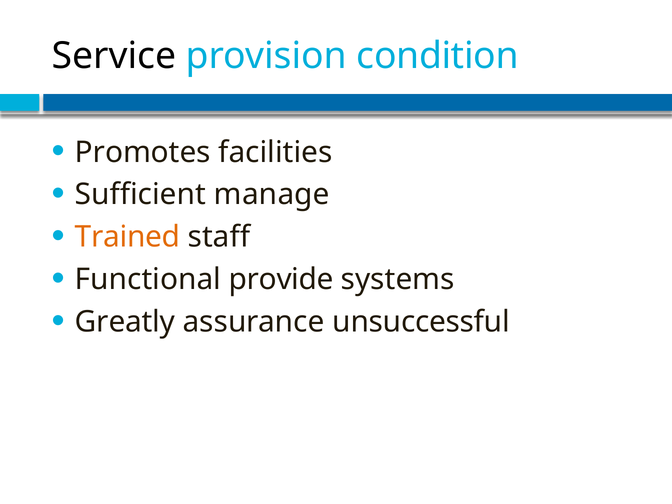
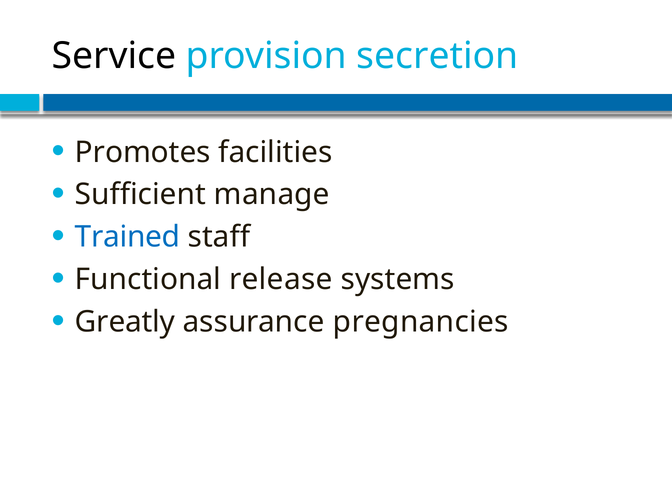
condition: condition -> secretion
Trained colour: orange -> blue
provide: provide -> release
unsuccessful: unsuccessful -> pregnancies
